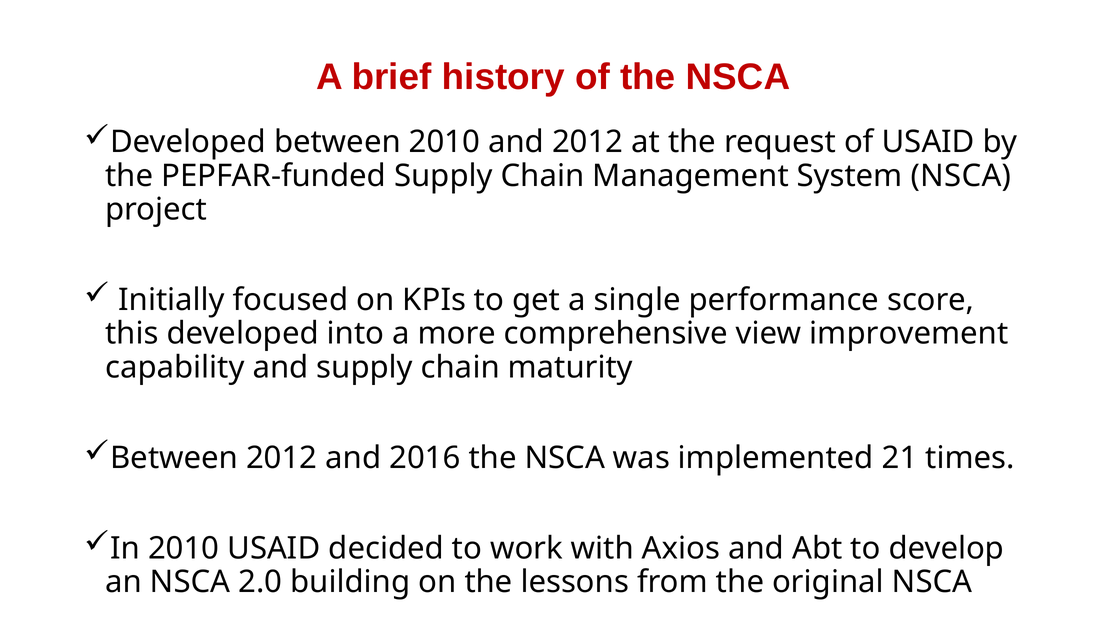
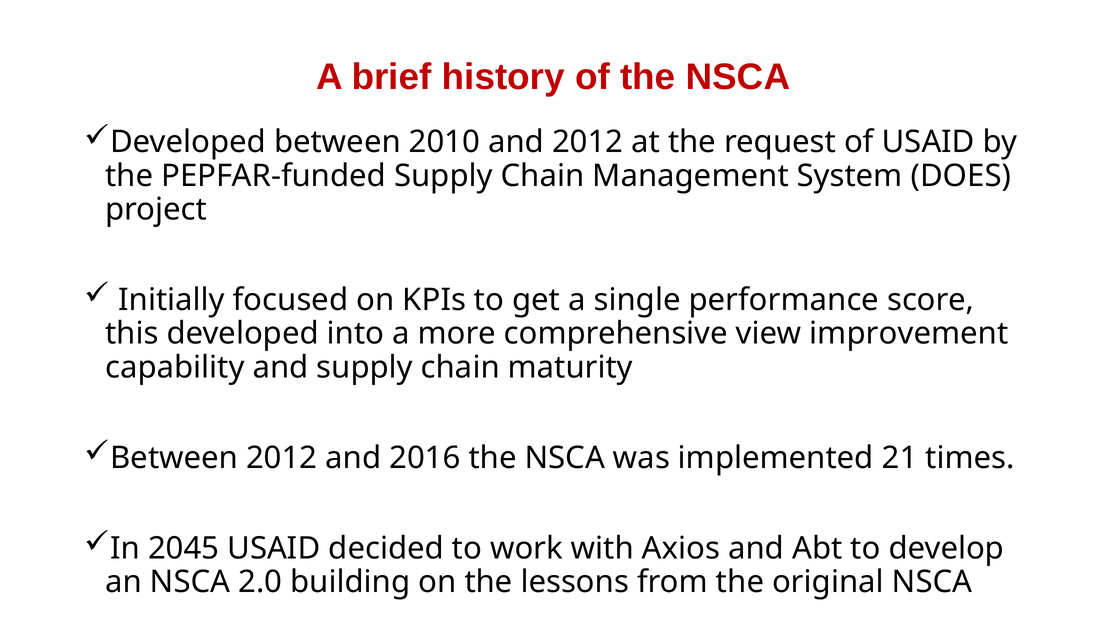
System NSCA: NSCA -> DOES
In 2010: 2010 -> 2045
